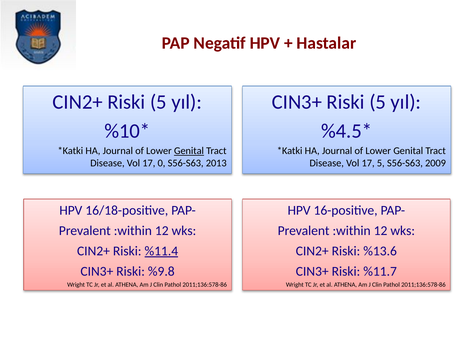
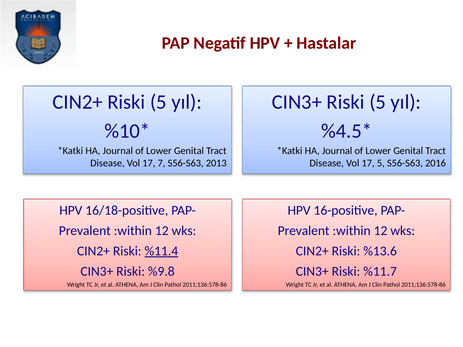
Genital at (189, 151) underline: present -> none
0: 0 -> 7
2009: 2009 -> 2016
